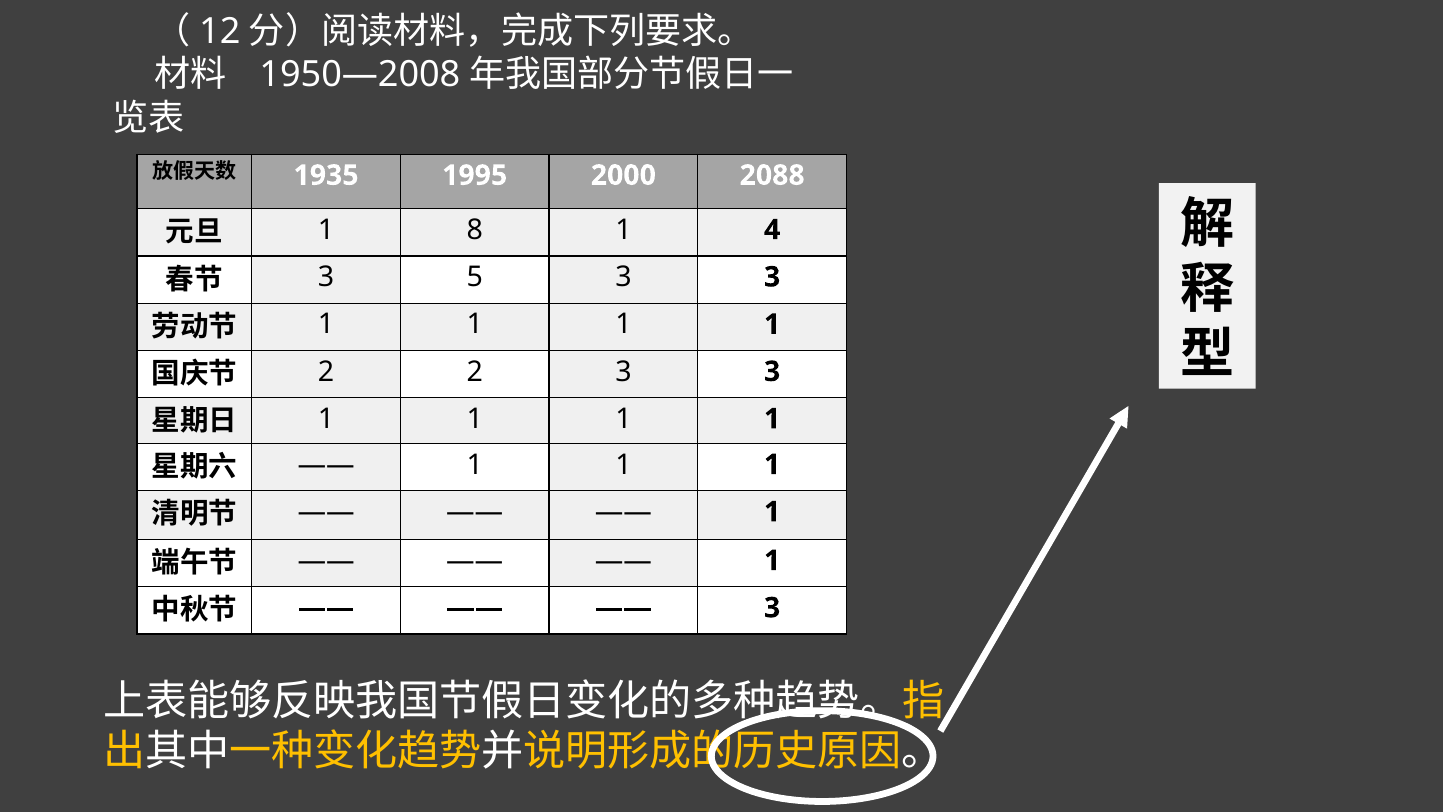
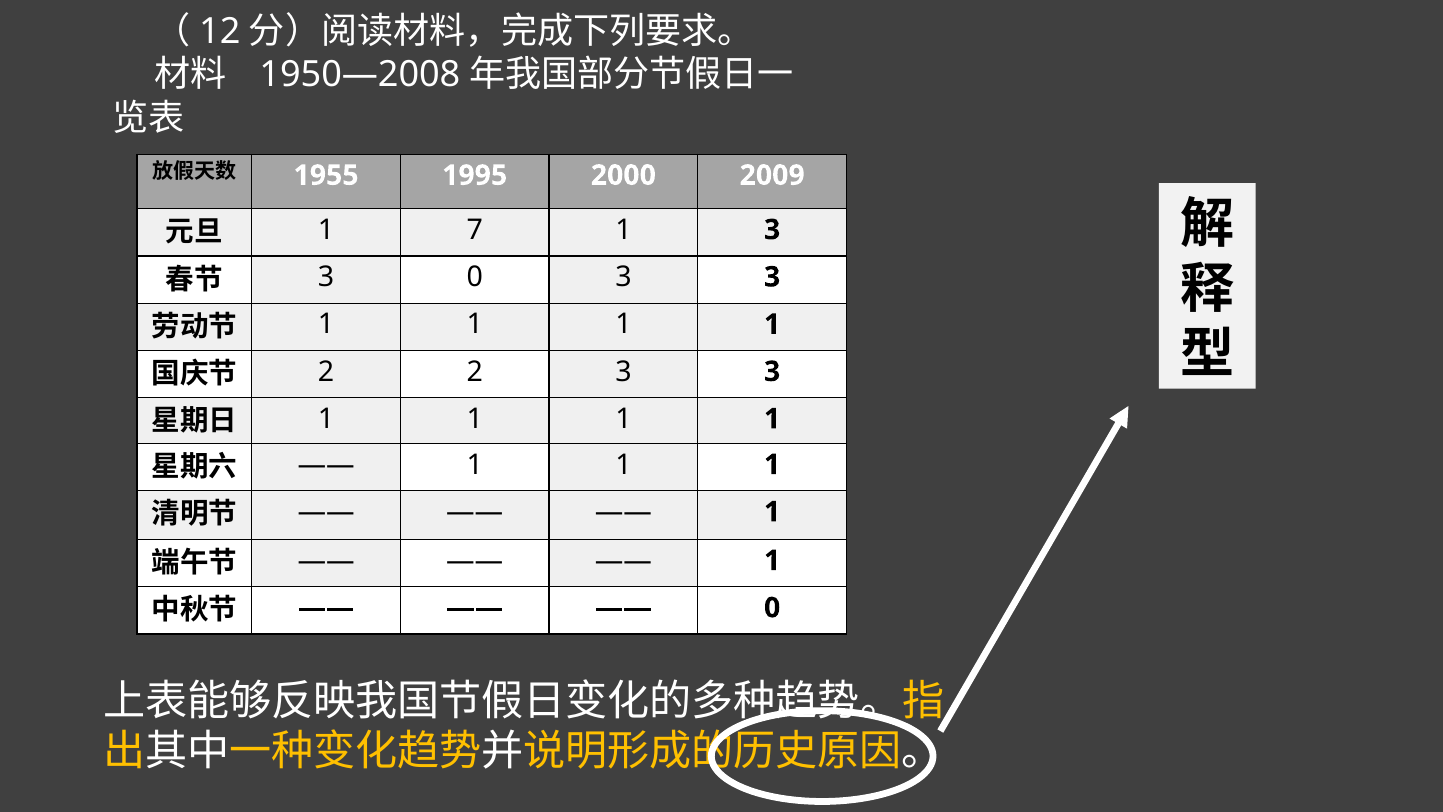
1935: 1935 -> 1955
2088: 2088 -> 2009
8: 8 -> 7
1 4: 4 -> 3
3 5: 5 -> 0
3 at (772, 608): 3 -> 0
